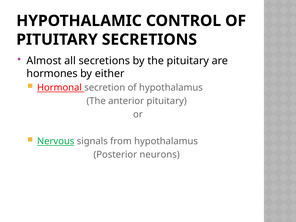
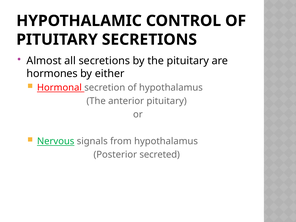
neurons: neurons -> secreted
